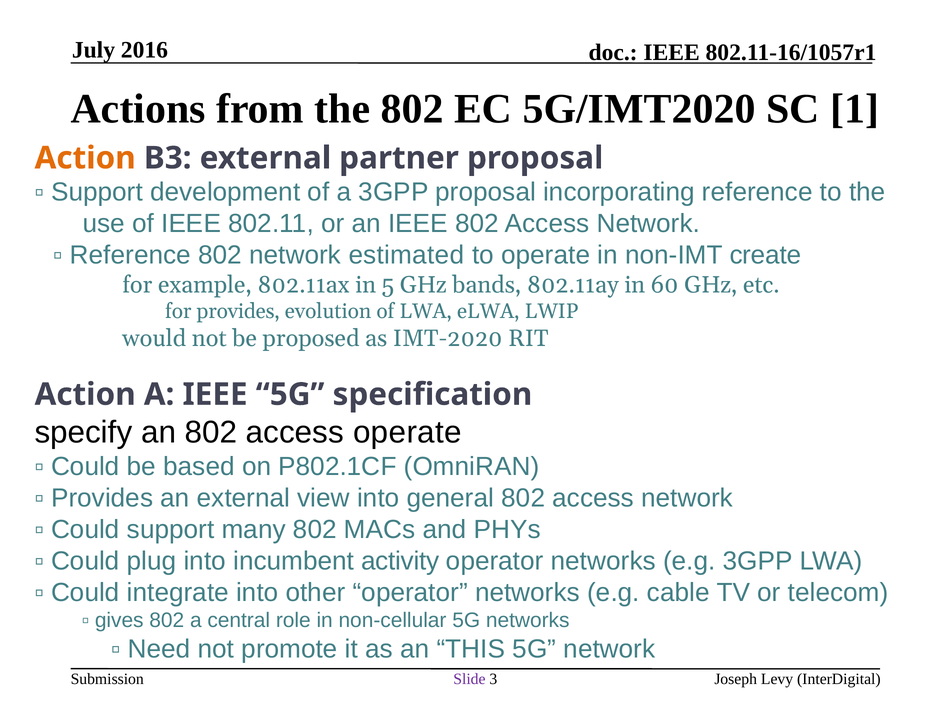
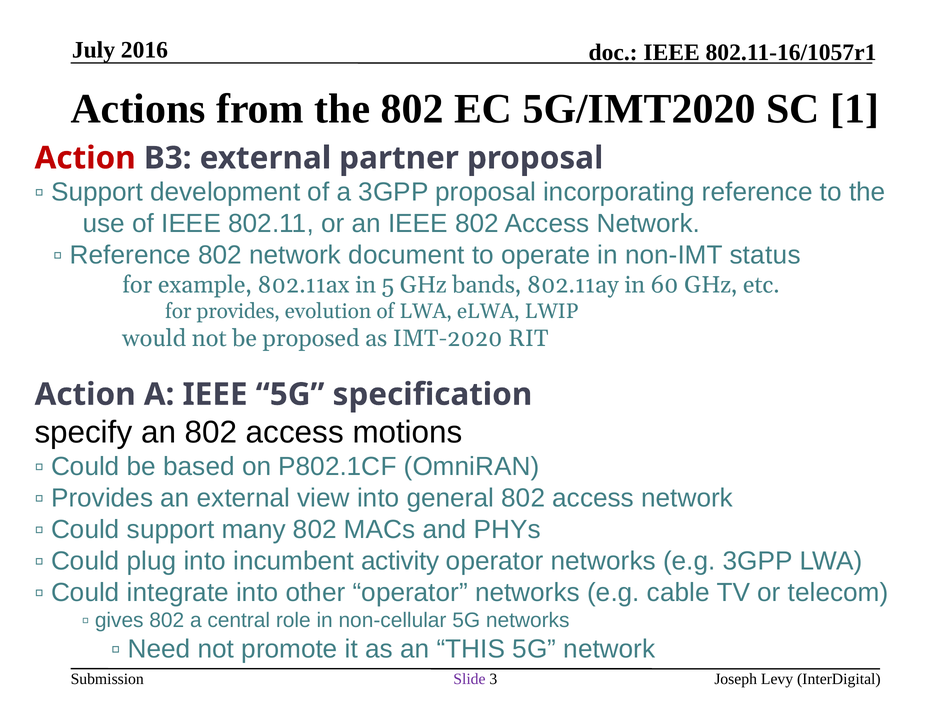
Action at (85, 158) colour: orange -> red
estimated: estimated -> document
create: create -> status
access operate: operate -> motions
